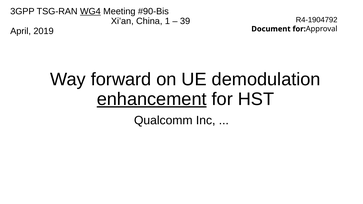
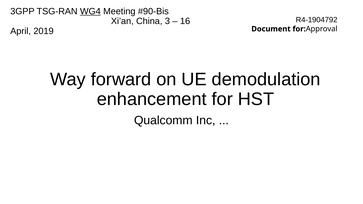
1: 1 -> 3
39: 39 -> 16
enhancement underline: present -> none
